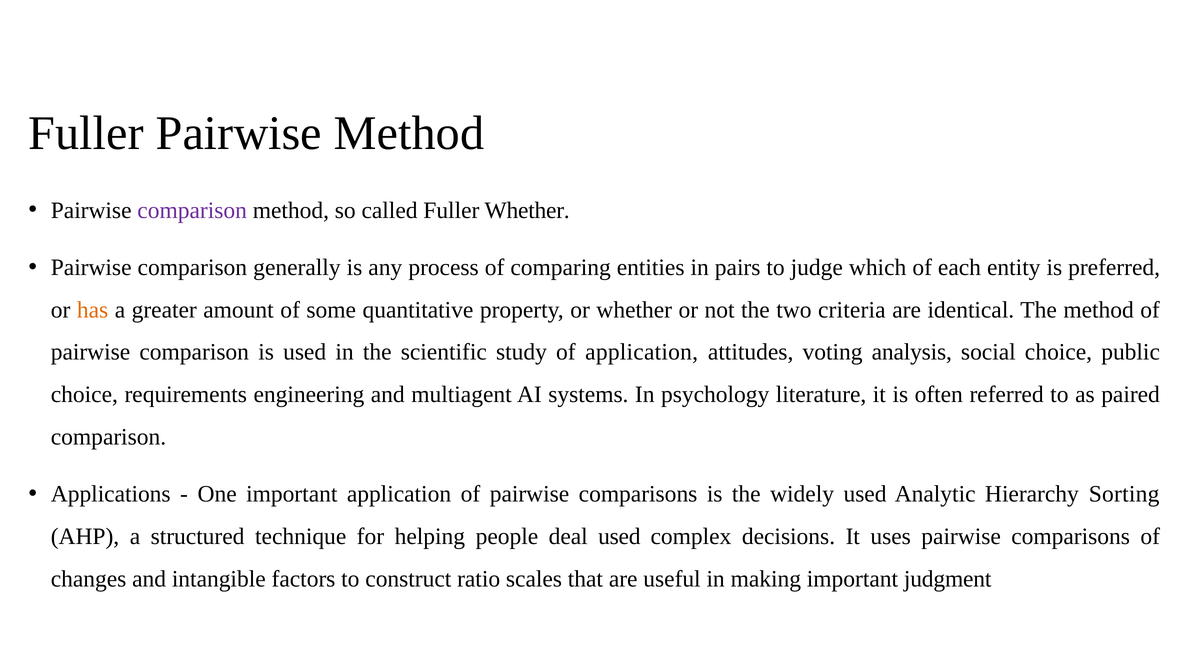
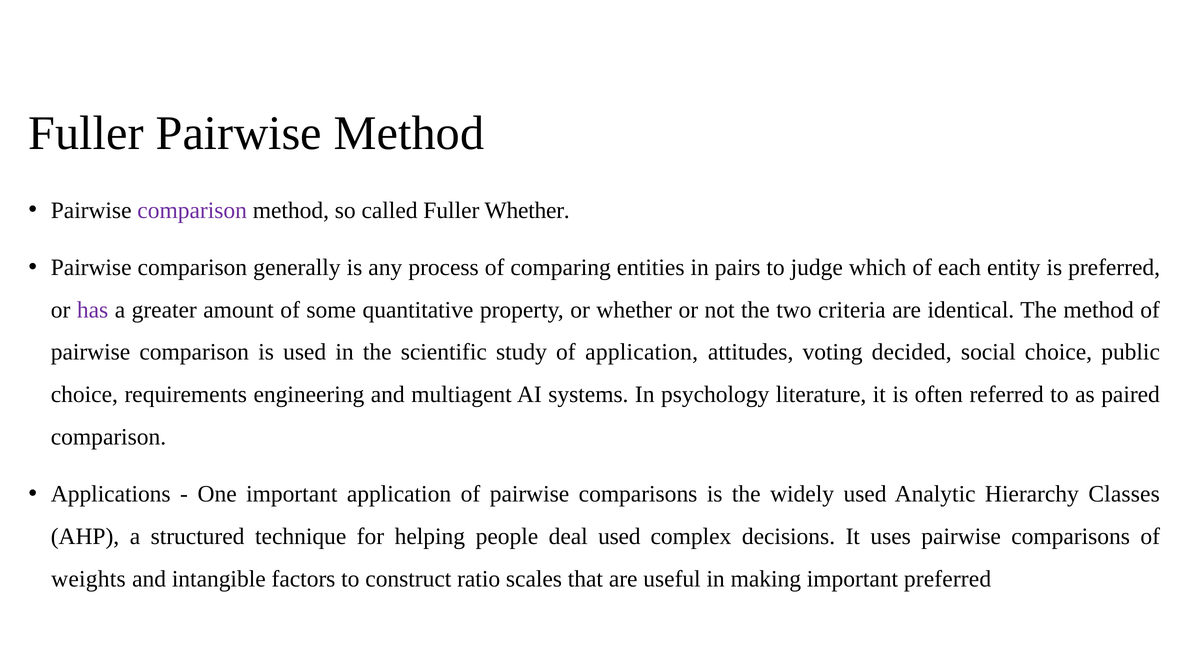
has colour: orange -> purple
analysis: analysis -> decided
Sorting: Sorting -> Classes
changes: changes -> weights
important judgment: judgment -> preferred
